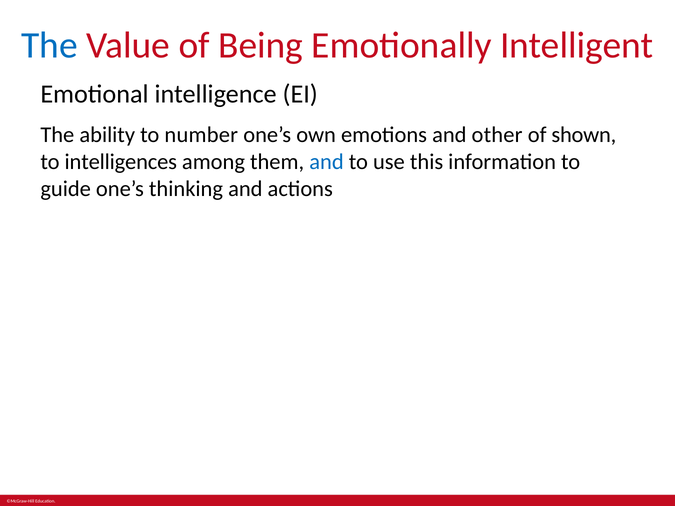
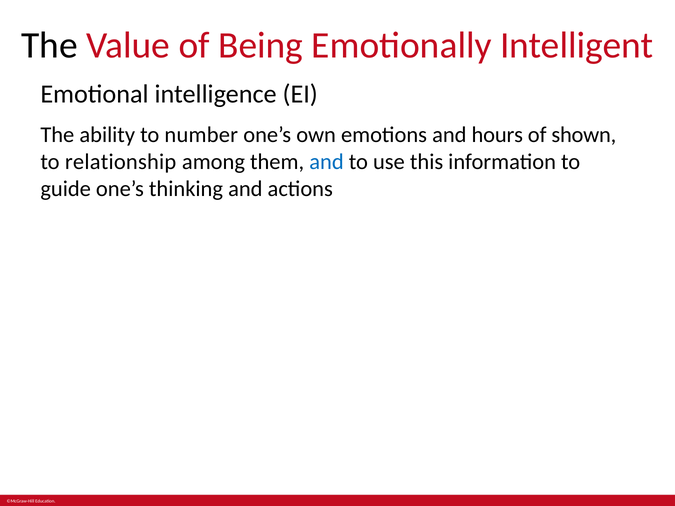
The at (49, 45) colour: blue -> black
other: other -> hours
intelligences: intelligences -> relationship
